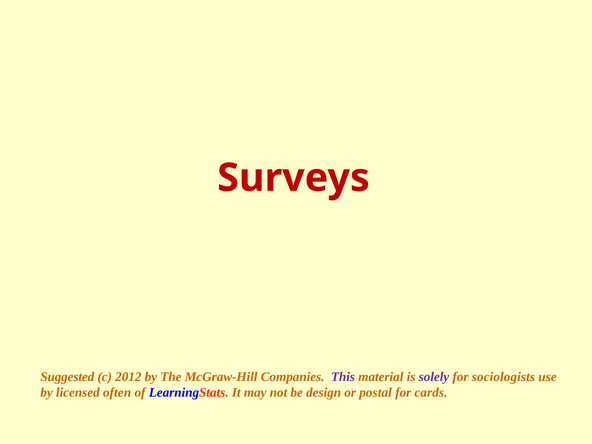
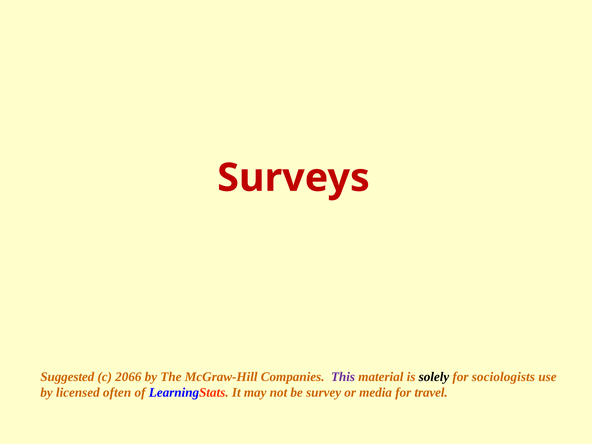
2012: 2012 -> 2066
solely colour: purple -> black
design: design -> survey
postal: postal -> media
cards: cards -> travel
